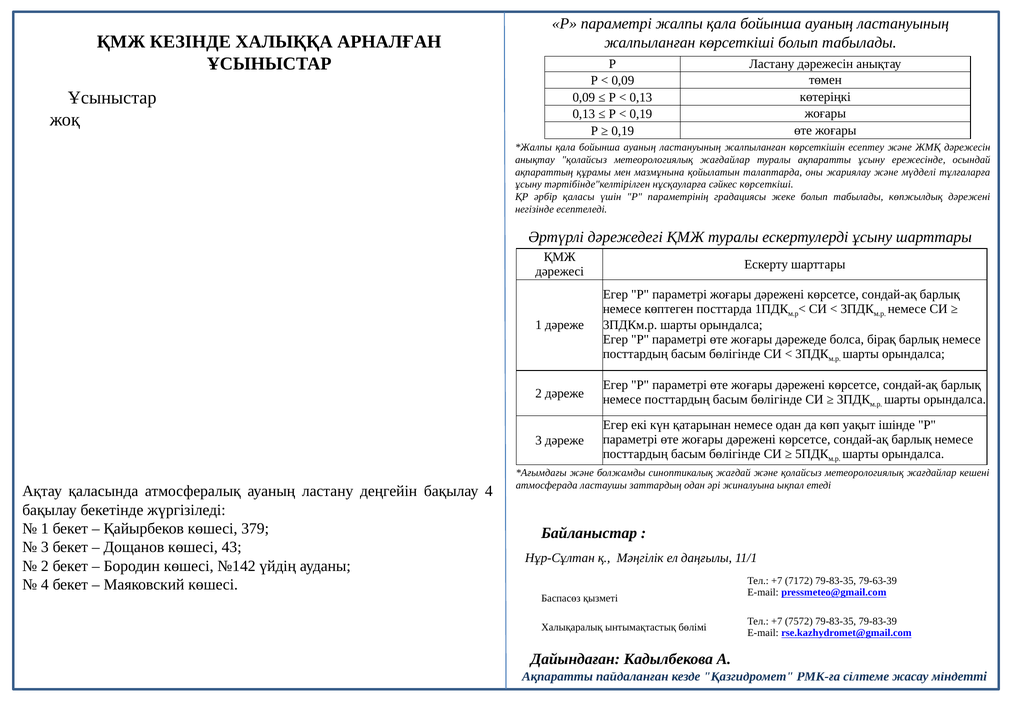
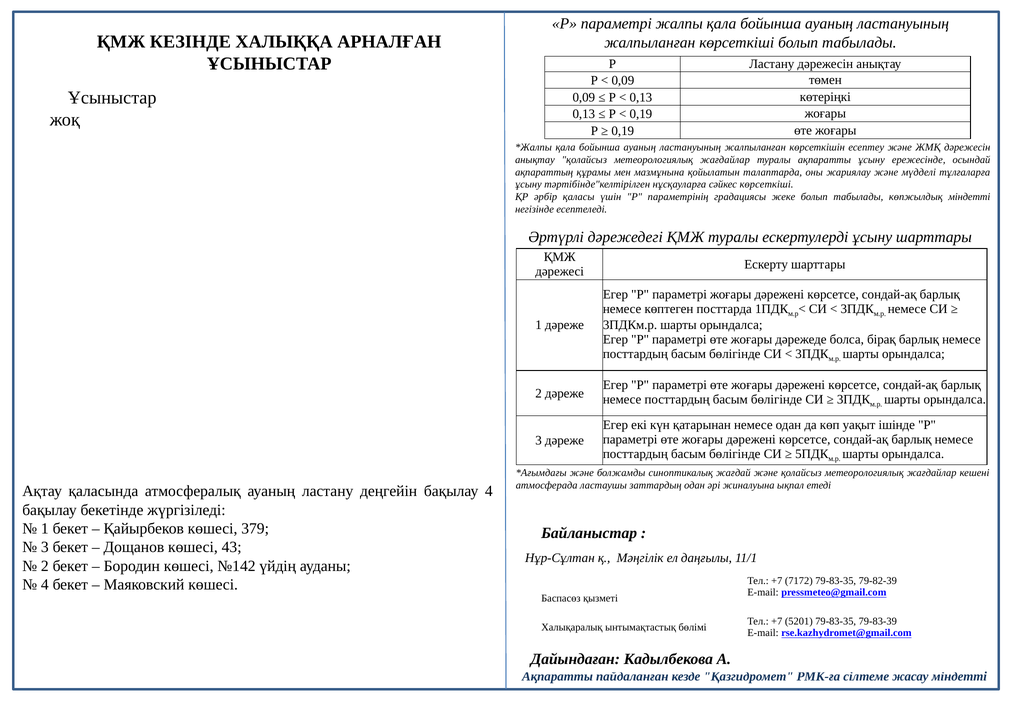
көпжылдық дәрежені: дәрежені -> міндетті
79-63-39: 79-63-39 -> 79-82-39
7572: 7572 -> 5201
